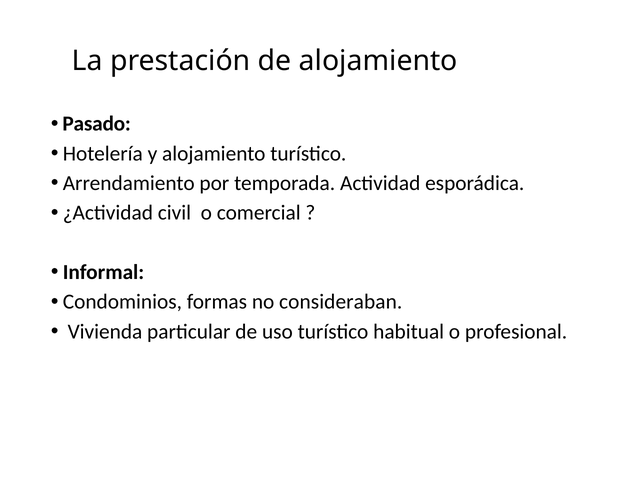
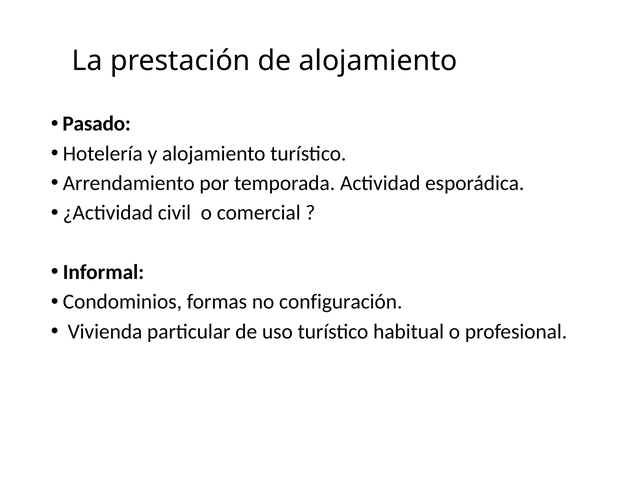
consideraban: consideraban -> configuración
